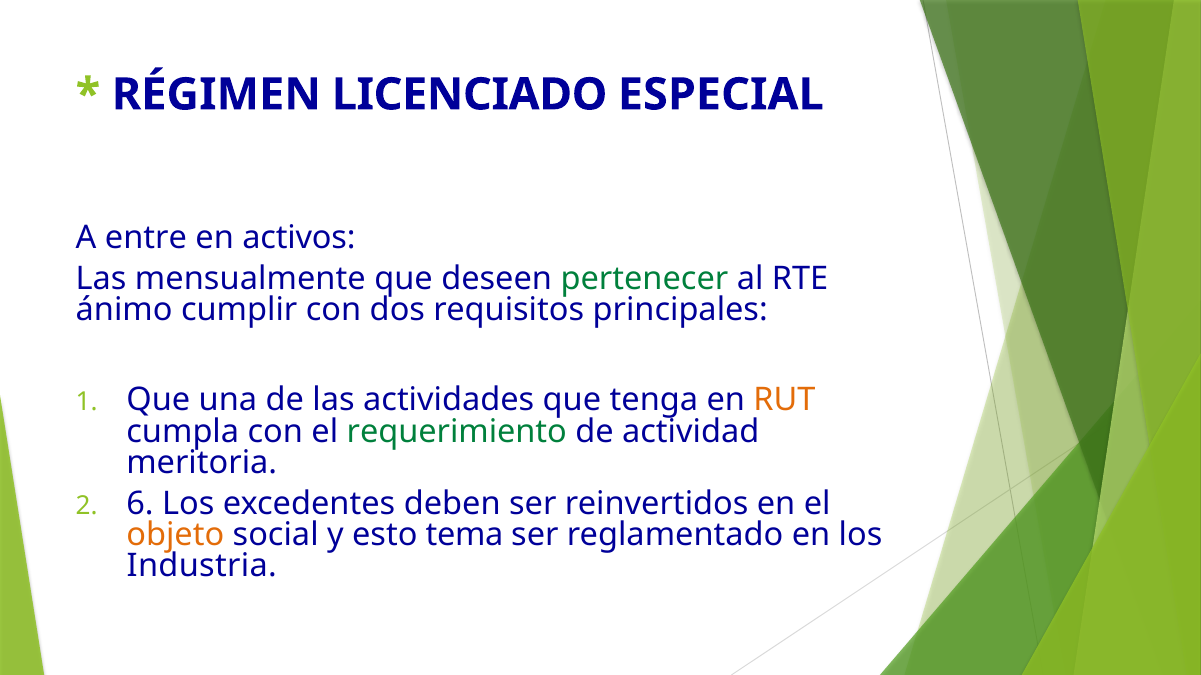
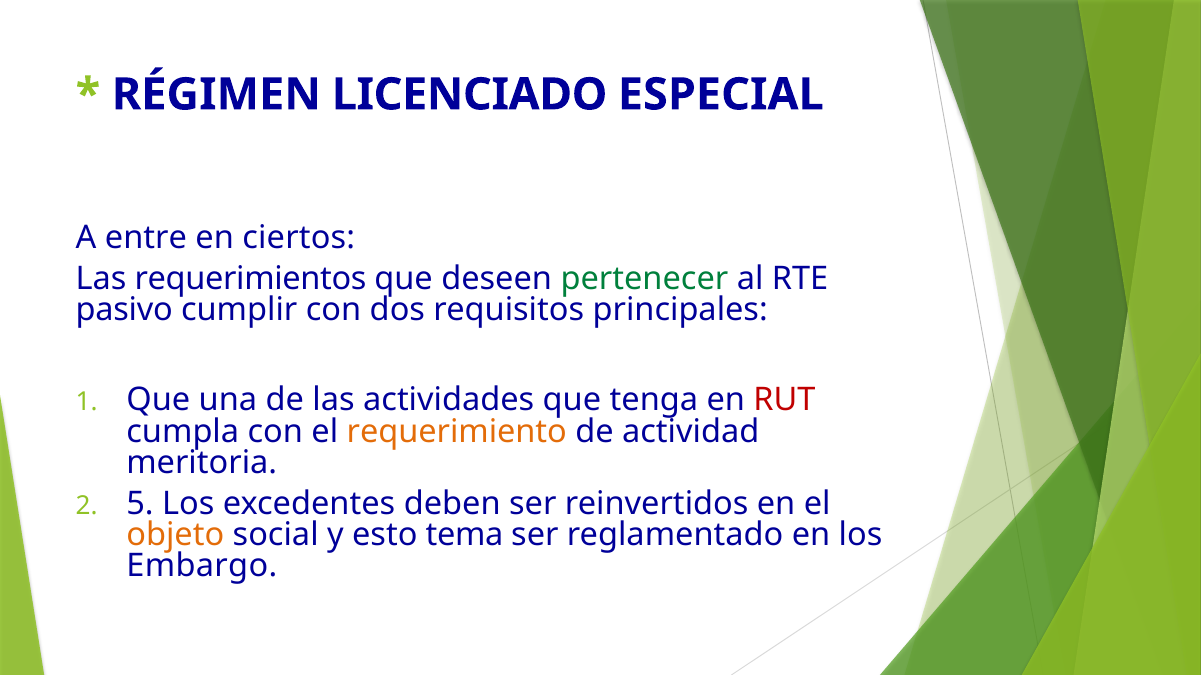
activos: activos -> ciertos
mensualmente: mensualmente -> requerimientos
ánimo: ánimo -> pasivo
RUT colour: orange -> red
requerimiento colour: green -> orange
6: 6 -> 5
Industria: Industria -> Embargo
